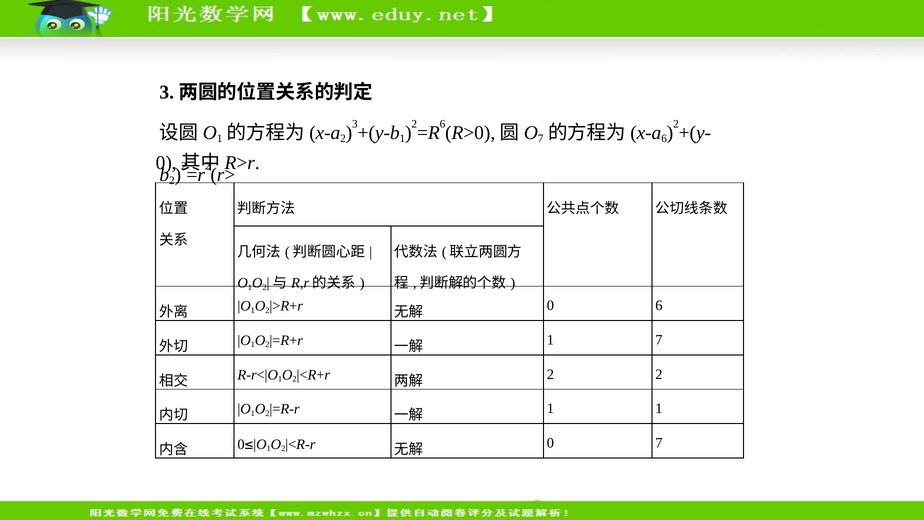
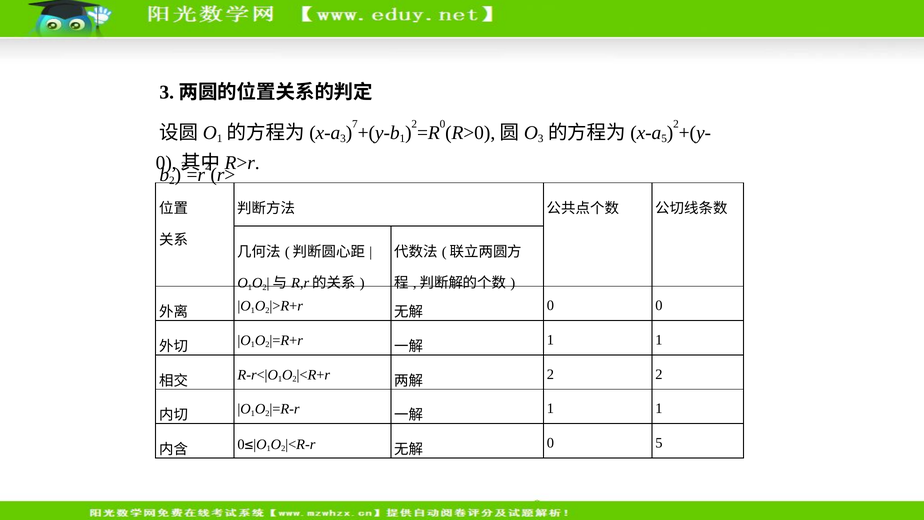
2 at (343, 139): 2 -> 3
3: 3 -> 7
6 at (442, 124): 6 -> 0
7 at (541, 139): 7 -> 3
6 at (664, 139): 6 -> 5
0 6: 6 -> 0
7 at (659, 340): 7 -> 1
0 7: 7 -> 5
